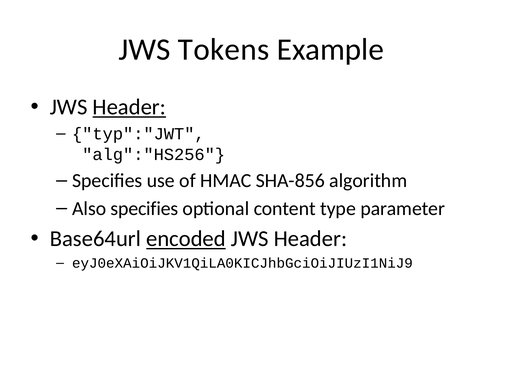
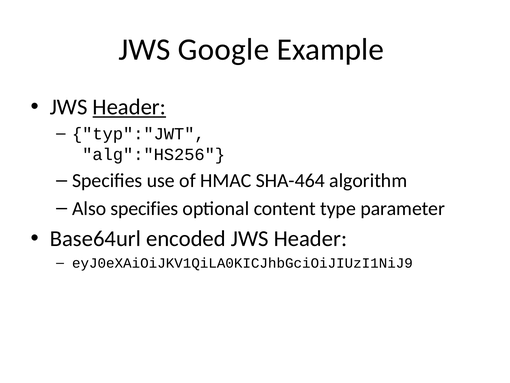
Tokens: Tokens -> Google
SHA-856: SHA-856 -> SHA-464
encoded underline: present -> none
